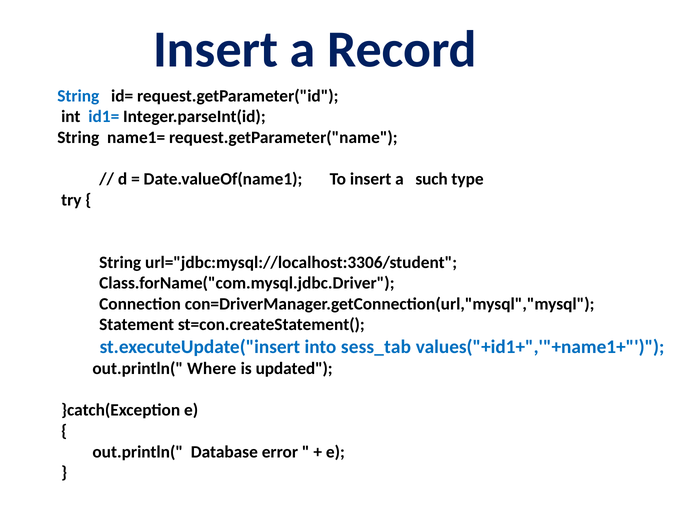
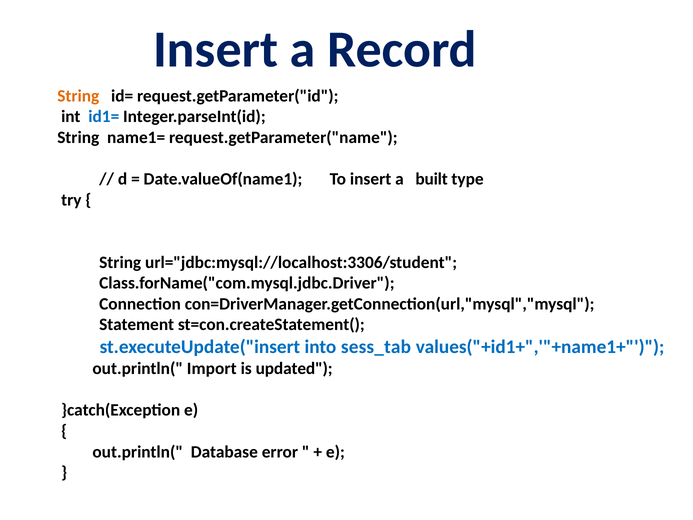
String at (78, 96) colour: blue -> orange
such: such -> built
Where: Where -> Import
